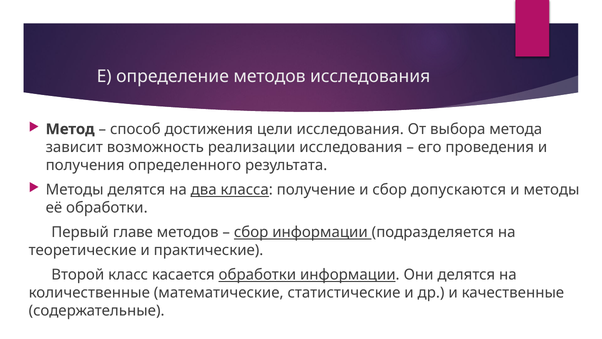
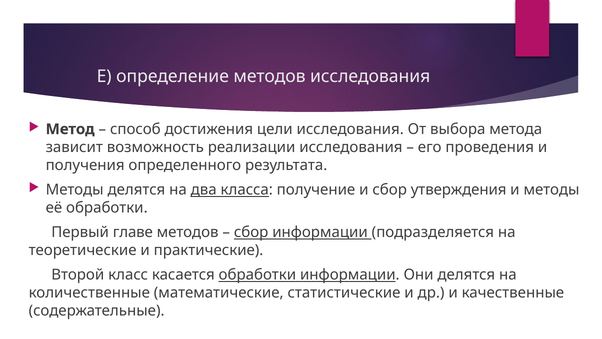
допускаются: допускаются -> утверждения
